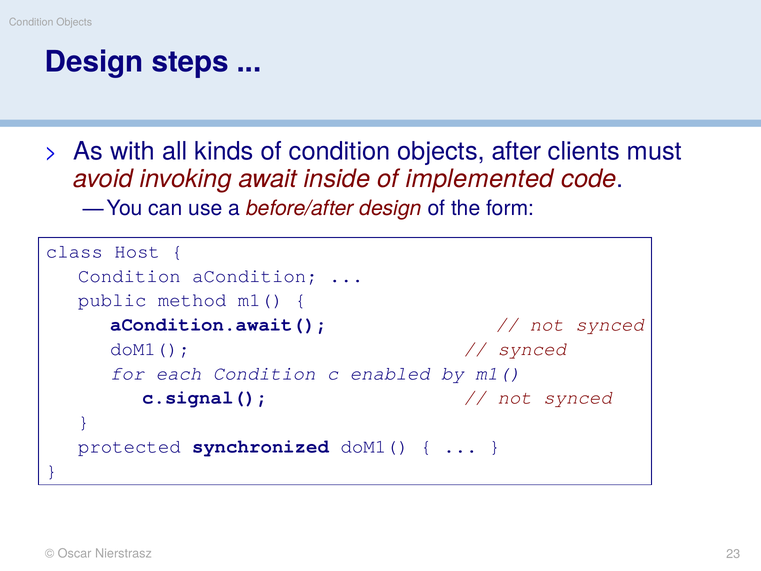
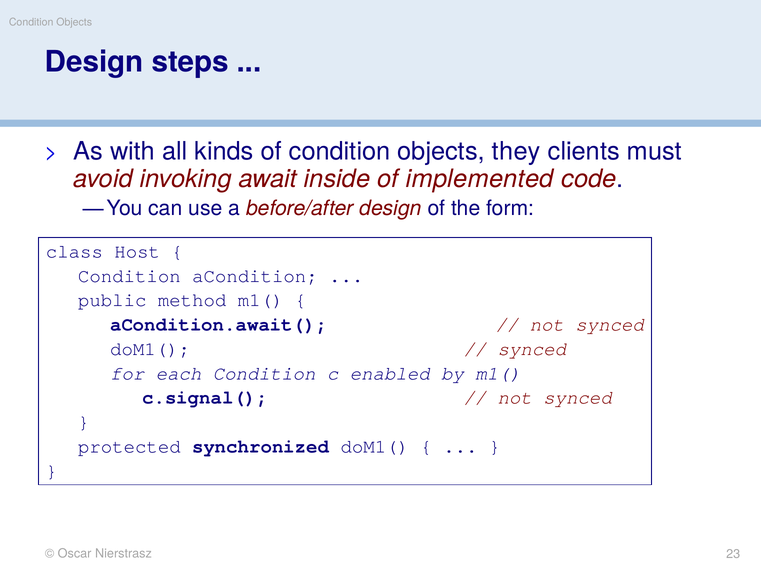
after: after -> they
